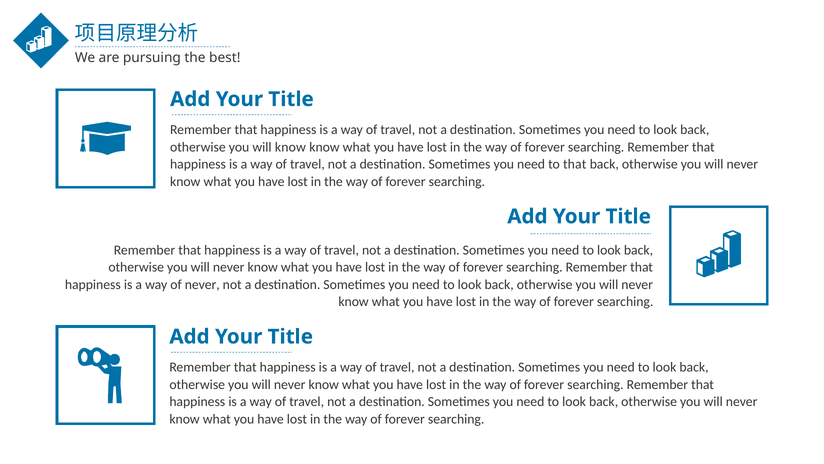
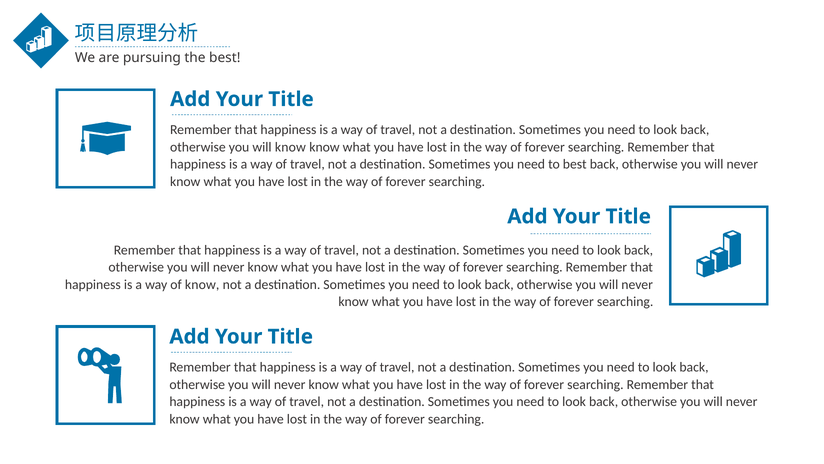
to that: that -> best
of never: never -> know
